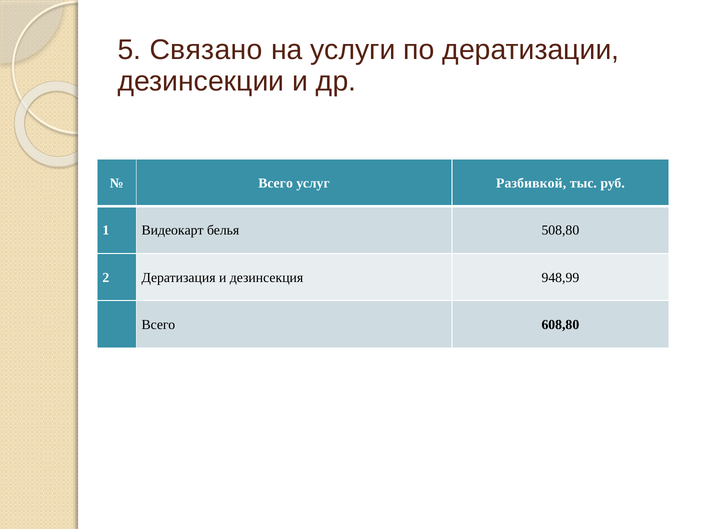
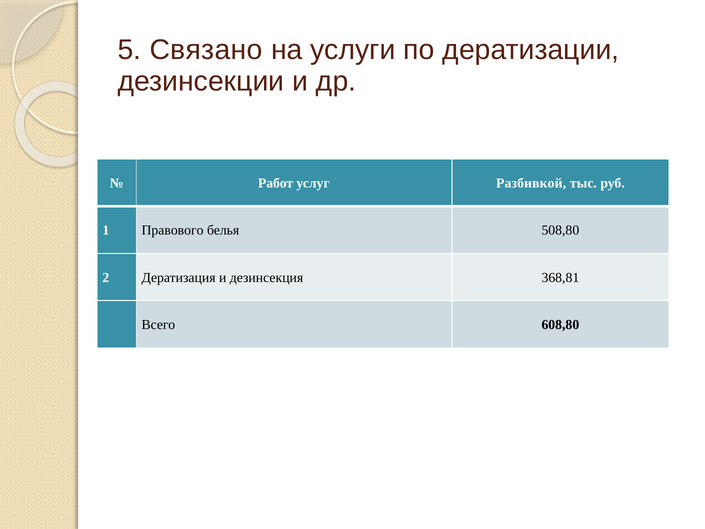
Всего at (276, 183): Всего -> Работ
Видеокарт: Видеокарт -> Правового
948,99: 948,99 -> 368,81
